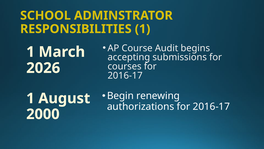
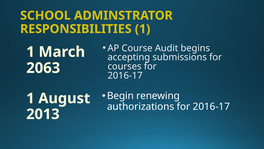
2026: 2026 -> 2063
2000: 2000 -> 2013
